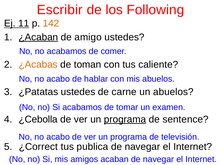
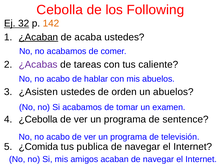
Escribir: Escribir -> Cebolla
11: 11 -> 32
amigo: amigo -> acaba
¿Acabas colour: orange -> purple
toman: toman -> tareas
¿Patatas: ¿Patatas -> ¿Asisten
carne: carne -> orden
programa at (125, 120) underline: present -> none
¿Correct: ¿Correct -> ¿Comida
